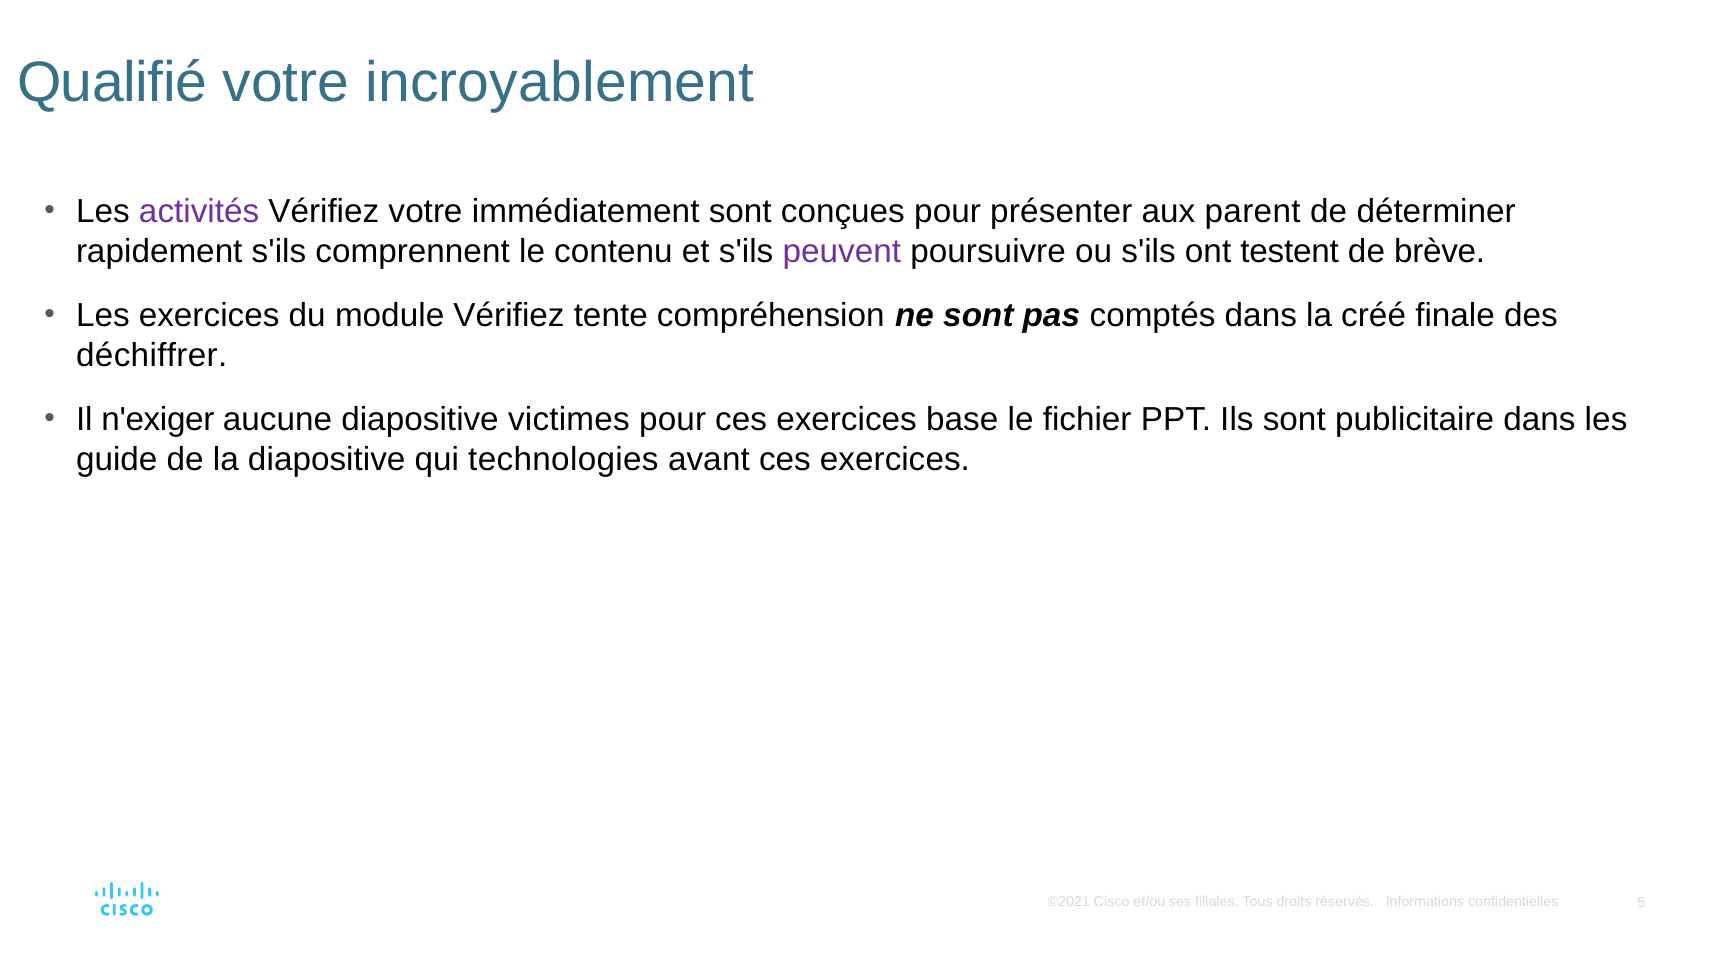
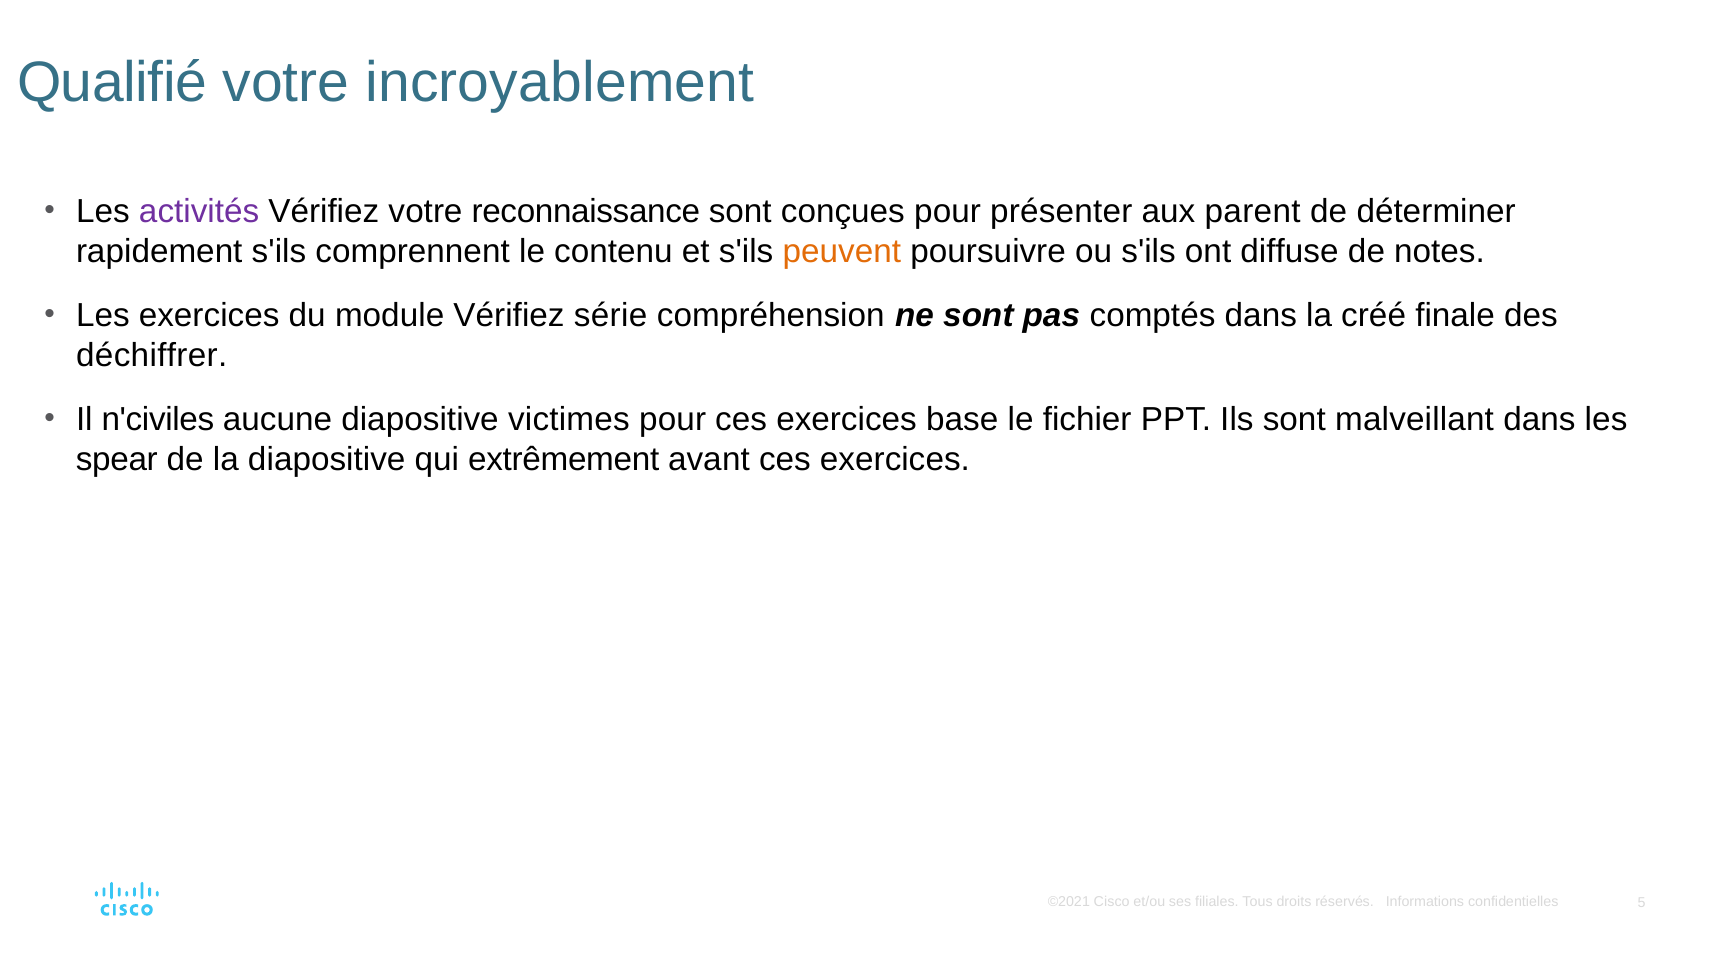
immédiatement: immédiatement -> reconnaissance
peuvent colour: purple -> orange
testent: testent -> diffuse
brève: brève -> notes
tente: tente -> série
n'exiger: n'exiger -> n'civiles
publicitaire: publicitaire -> malveillant
guide: guide -> spear
technologies: technologies -> extrêmement
